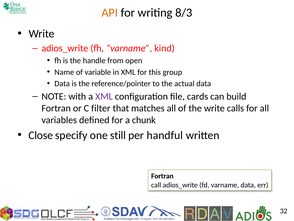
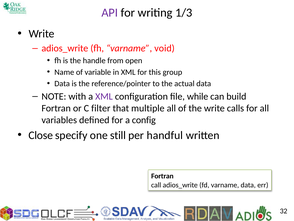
API colour: orange -> purple
8/3: 8/3 -> 1/3
kind: kind -> void
cards: cards -> while
matches: matches -> multiple
chunk: chunk -> config
